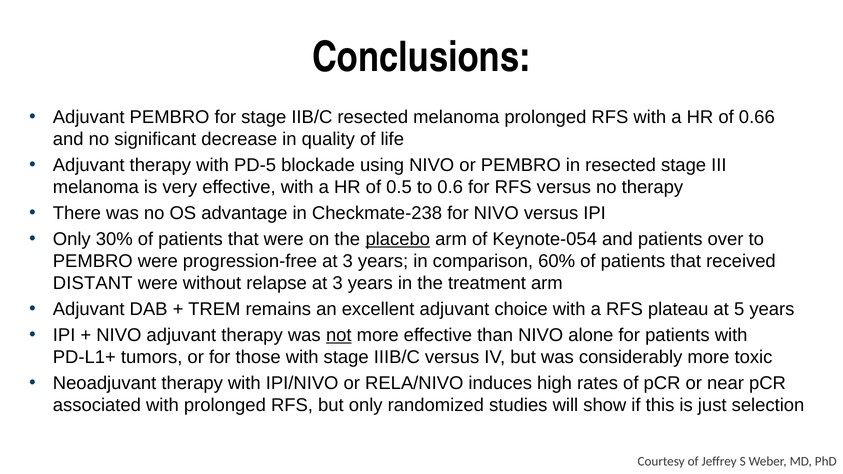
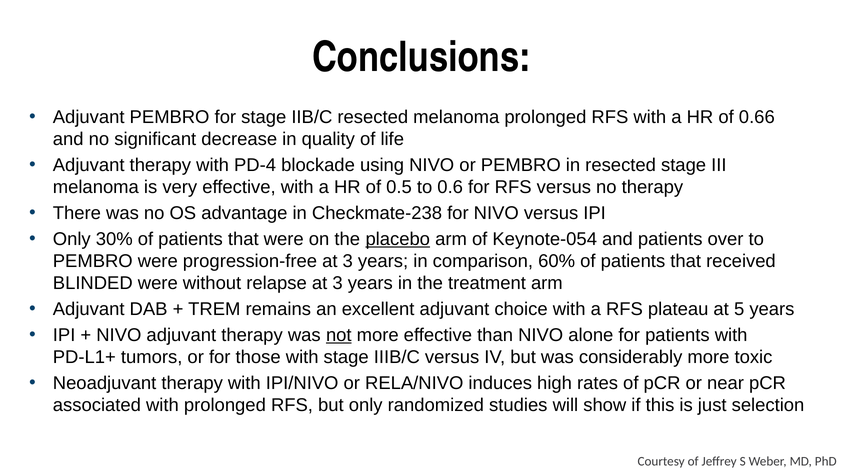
PD-5: PD-5 -> PD-4
DISTANT: DISTANT -> BLINDED
